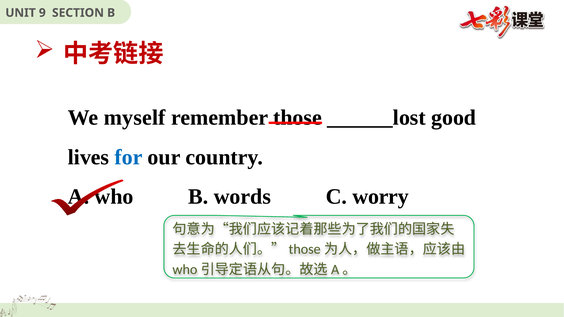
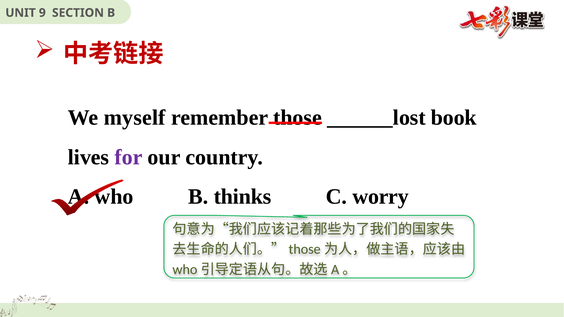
good: good -> book
for colour: blue -> purple
words: words -> thinks
